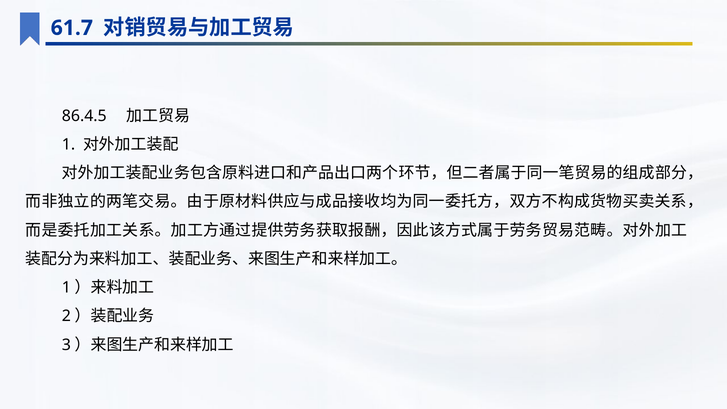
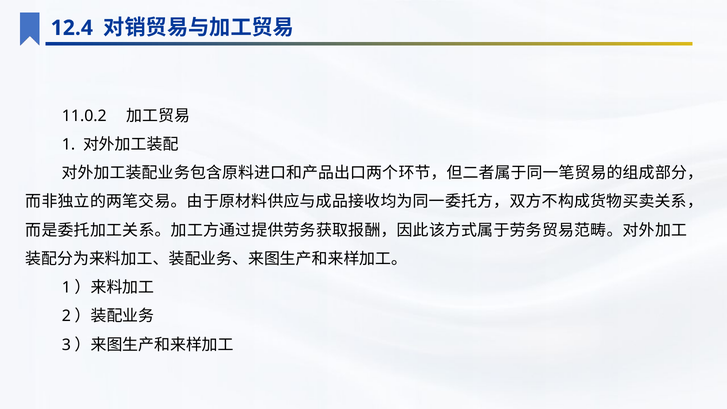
61.7: 61.7 -> 12.4
86.4.5: 86.4.5 -> 11.0.2
